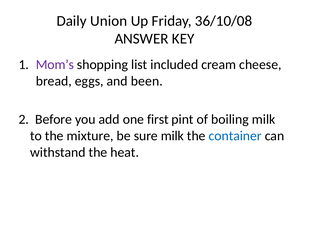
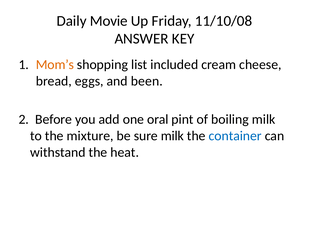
Union: Union -> Movie
36/10/08: 36/10/08 -> 11/10/08
Mom’s colour: purple -> orange
first: first -> oral
